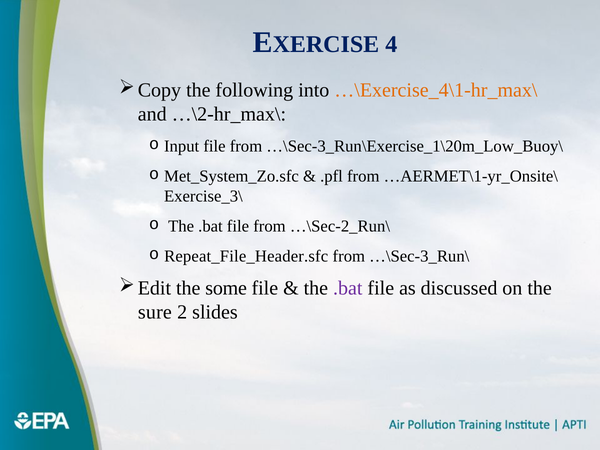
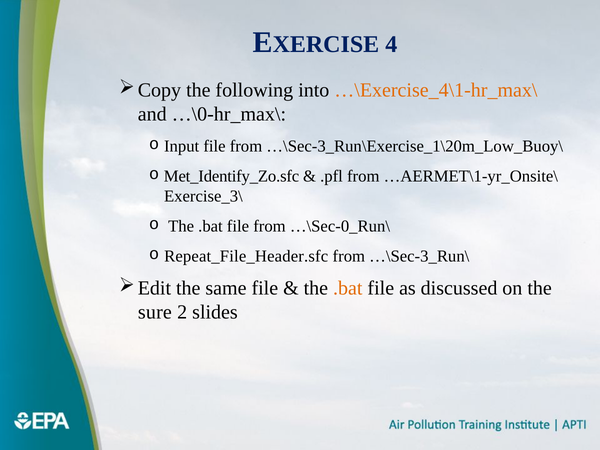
…\2-hr_max\: …\2-hr_max\ -> …\0-hr_max\
Met_System_Zo.sfc: Met_System_Zo.sfc -> Met_Identify_Zo.sfc
…\Sec-2_Run\: …\Sec-2_Run\ -> …\Sec-0_Run\
some: some -> same
.bat at (348, 288) colour: purple -> orange
